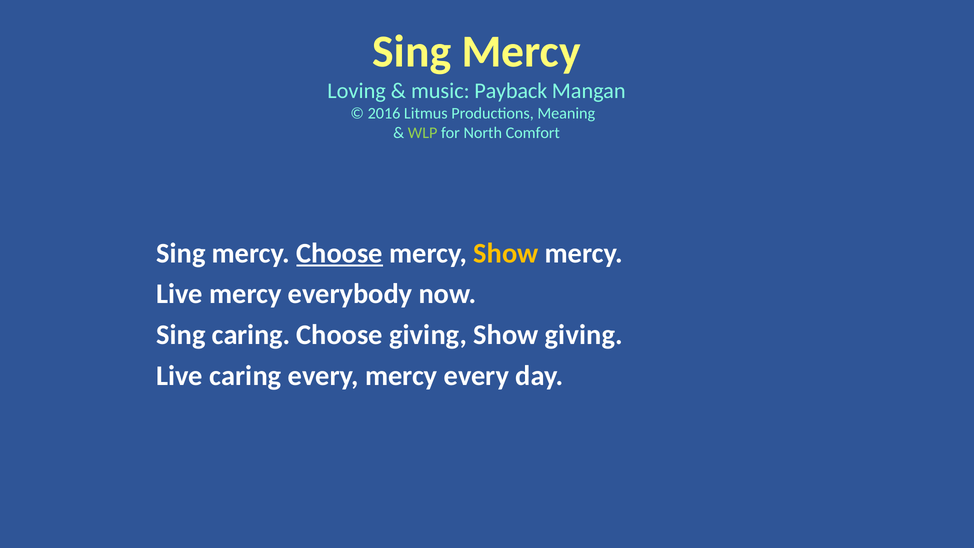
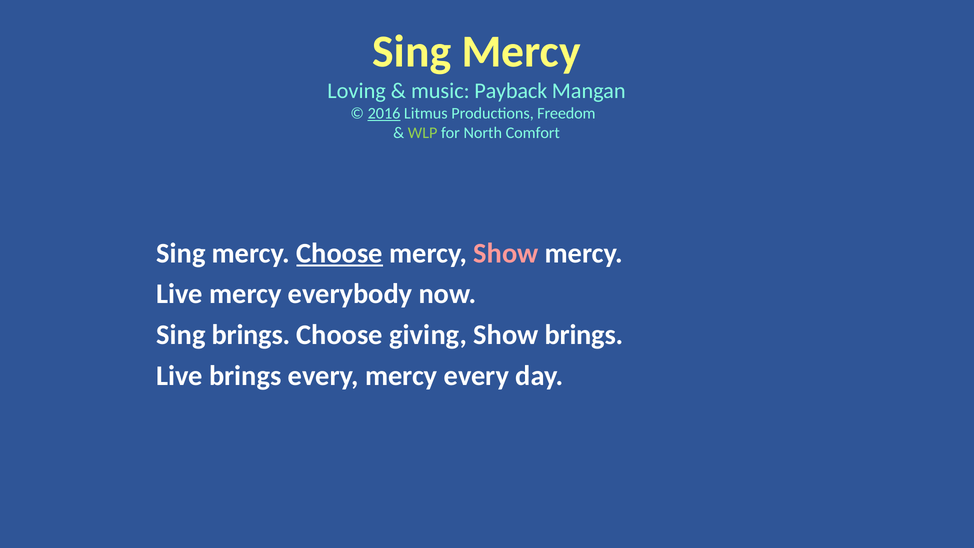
2016 underline: none -> present
Meaning: Meaning -> Freedom
Show at (506, 253) colour: yellow -> pink
Sing caring: caring -> brings
Show giving: giving -> brings
Live caring: caring -> brings
